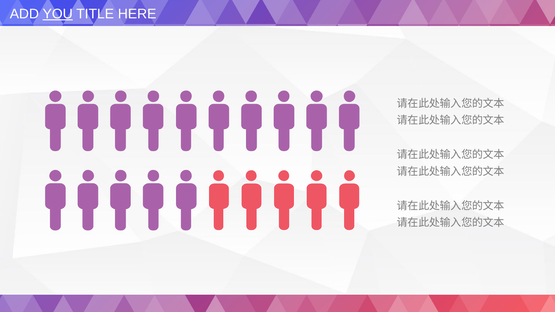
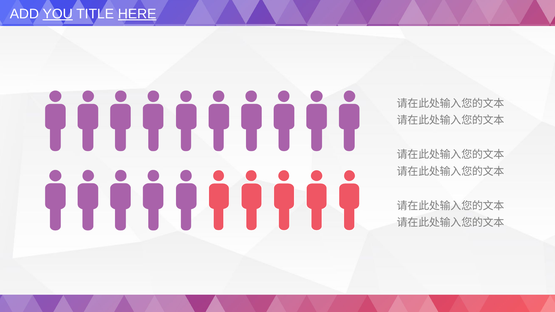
HERE underline: none -> present
